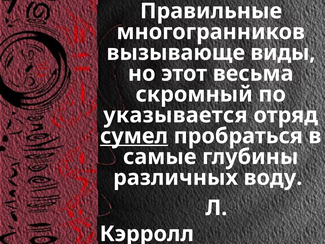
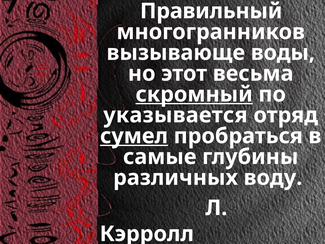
Правильные: Правильные -> Правильный
виды: виды -> воды
скромный underline: none -> present
